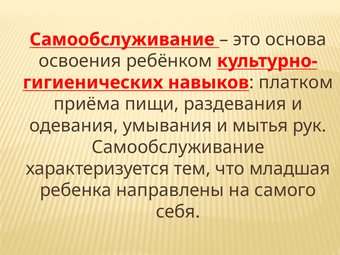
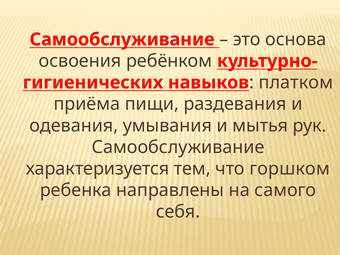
младшая: младшая -> горшком
